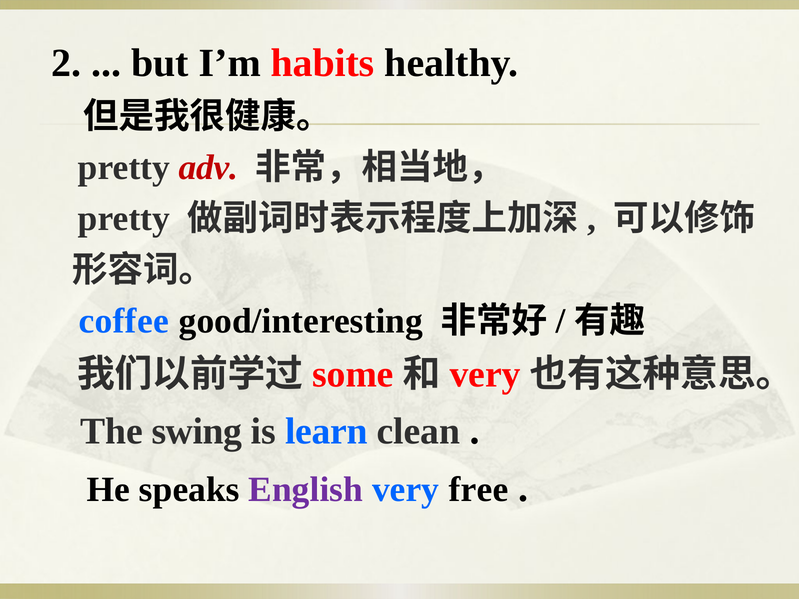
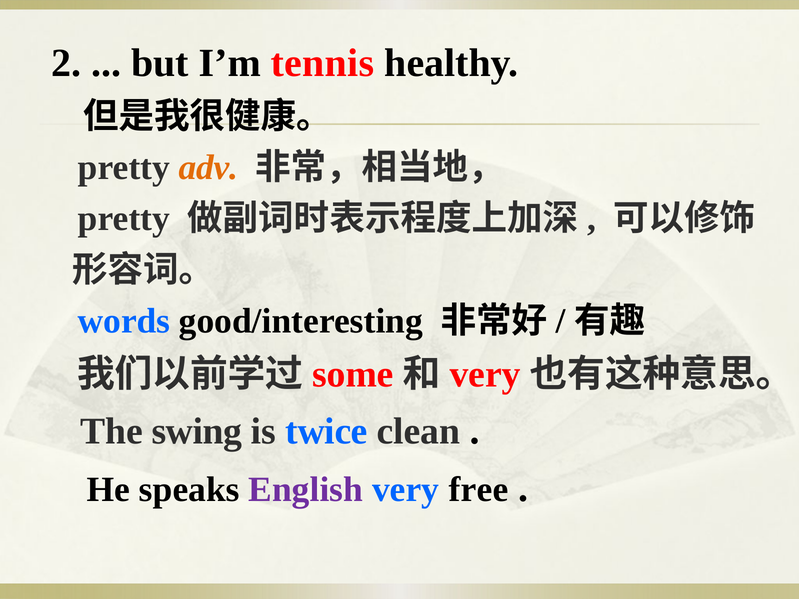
habits: habits -> tennis
adv colour: red -> orange
coffee: coffee -> words
learn: learn -> twice
